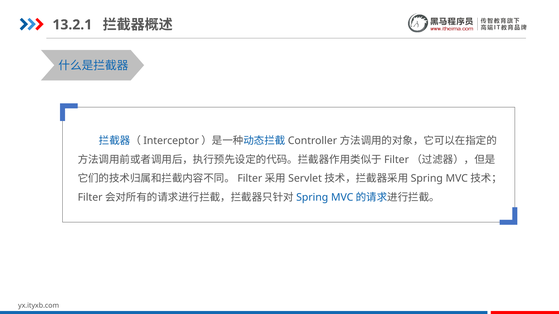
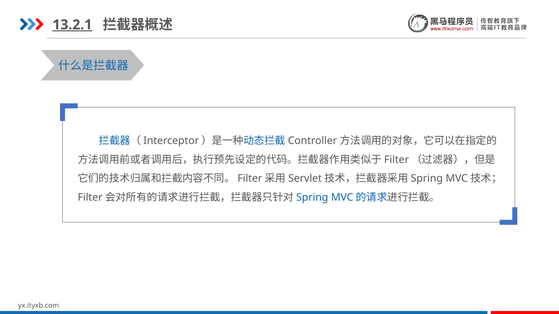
13.2.1 underline: none -> present
